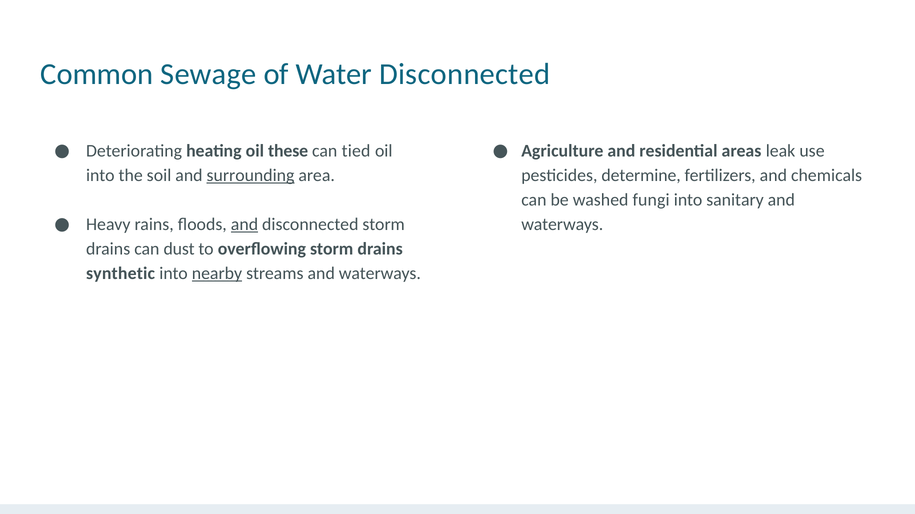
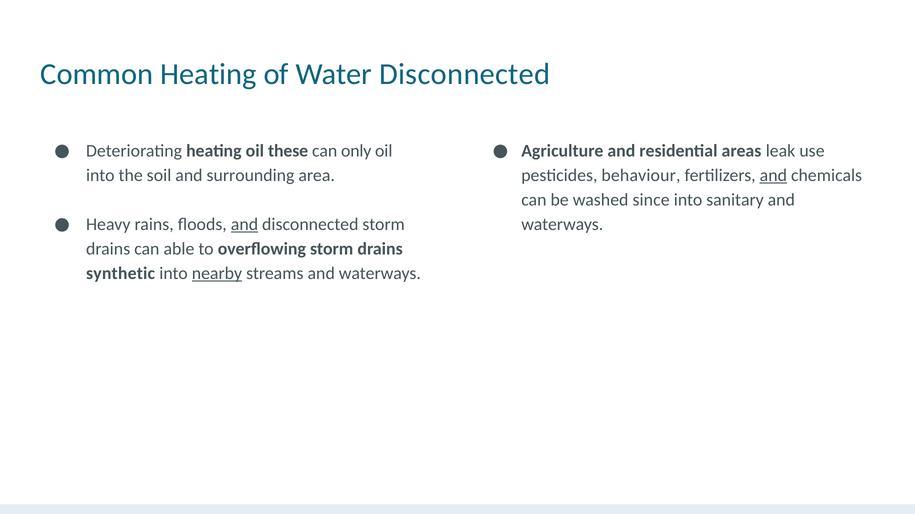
Common Sewage: Sewage -> Heating
tied: tied -> only
surrounding underline: present -> none
determine: determine -> behaviour
and at (773, 175) underline: none -> present
fungi: fungi -> since
dust: dust -> able
